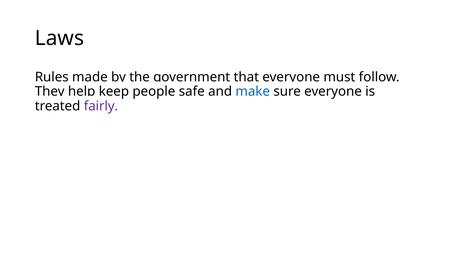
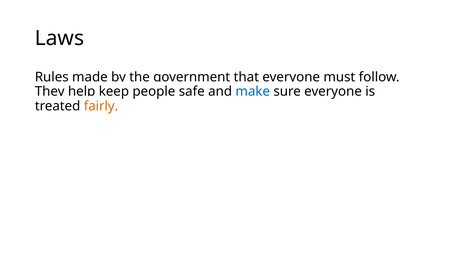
fairly colour: purple -> orange
